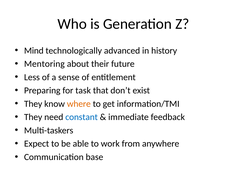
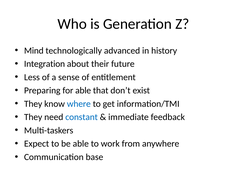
Mentoring: Mentoring -> Integration
for task: task -> able
where colour: orange -> blue
